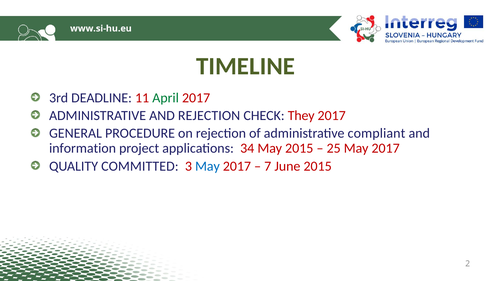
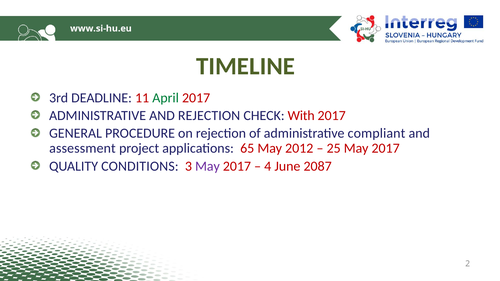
They: They -> With
information: information -> assessment
34: 34 -> 65
May 2015: 2015 -> 2012
COMMITTED: COMMITTED -> CONDITIONS
May at (207, 166) colour: blue -> purple
7: 7 -> 4
June 2015: 2015 -> 2087
